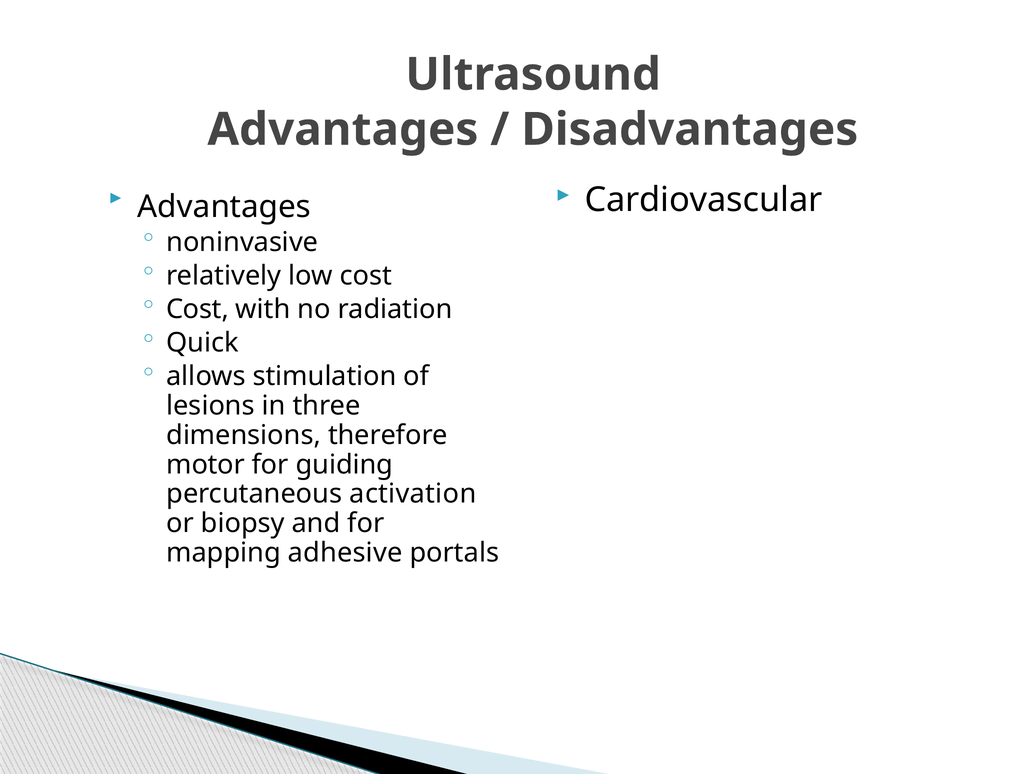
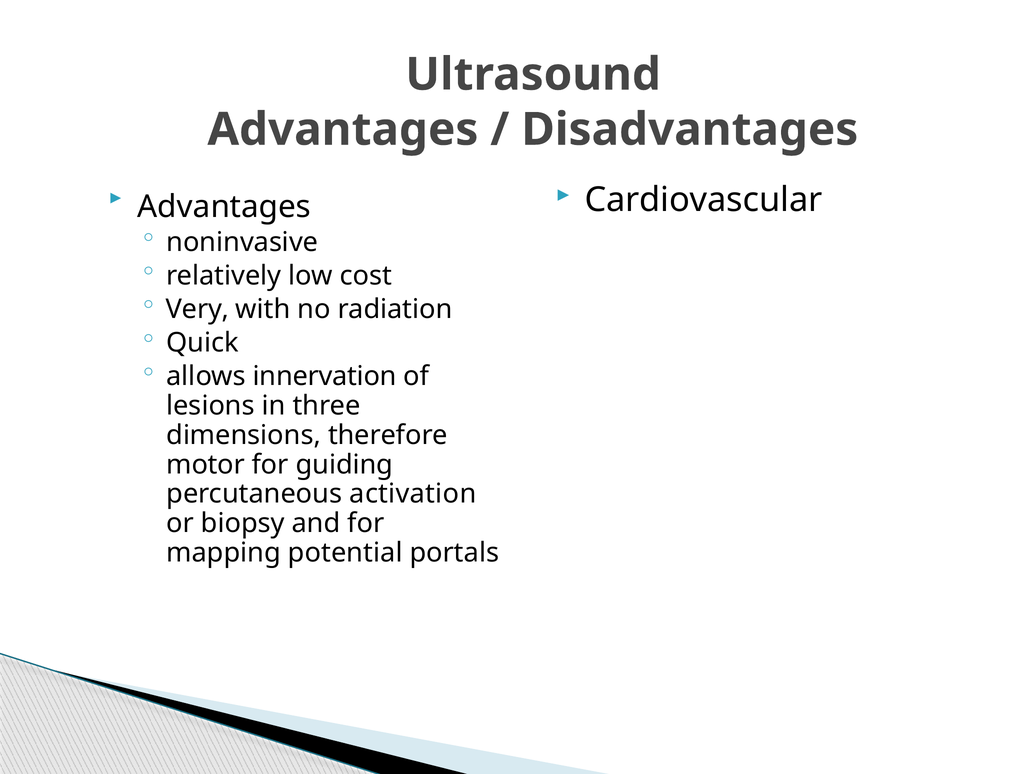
Cost at (197, 309): Cost -> Very
stimulation: stimulation -> innervation
adhesive: adhesive -> potential
